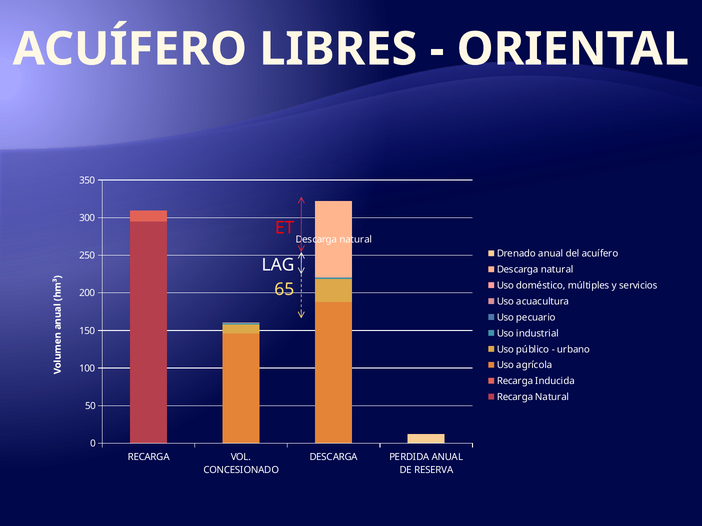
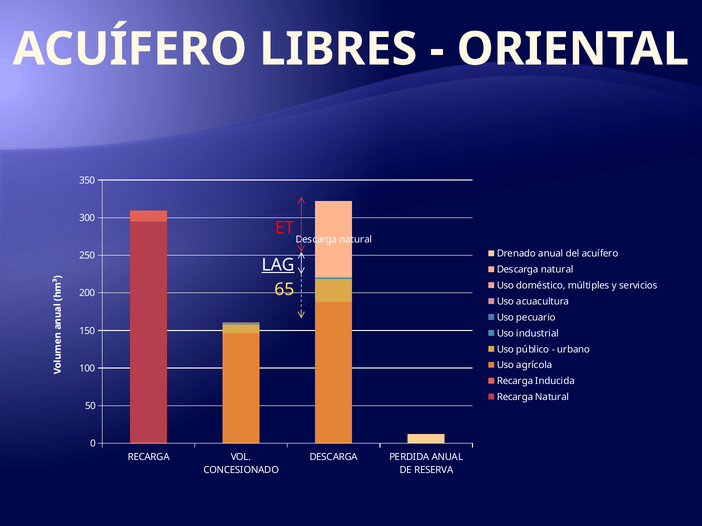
LAG underline: none -> present
